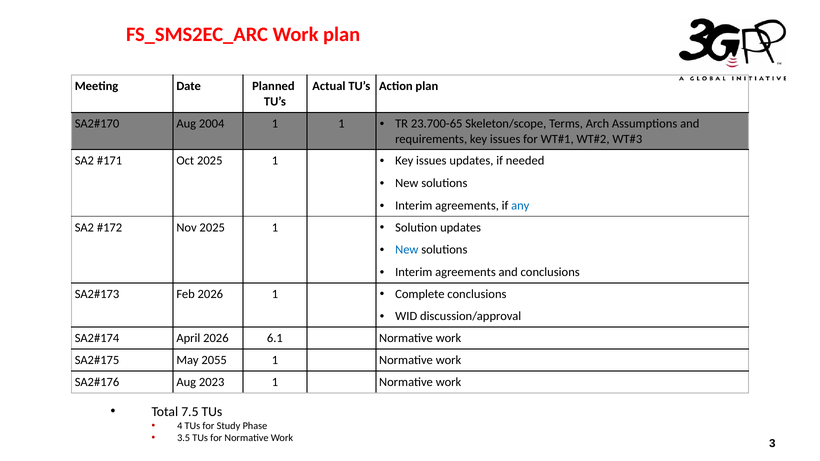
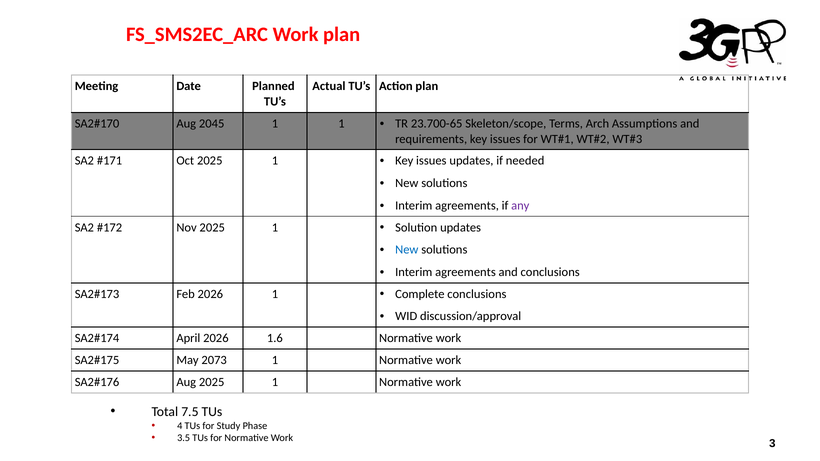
2004: 2004 -> 2045
any colour: blue -> purple
6.1: 6.1 -> 1.6
2055: 2055 -> 2073
Aug 2023: 2023 -> 2025
